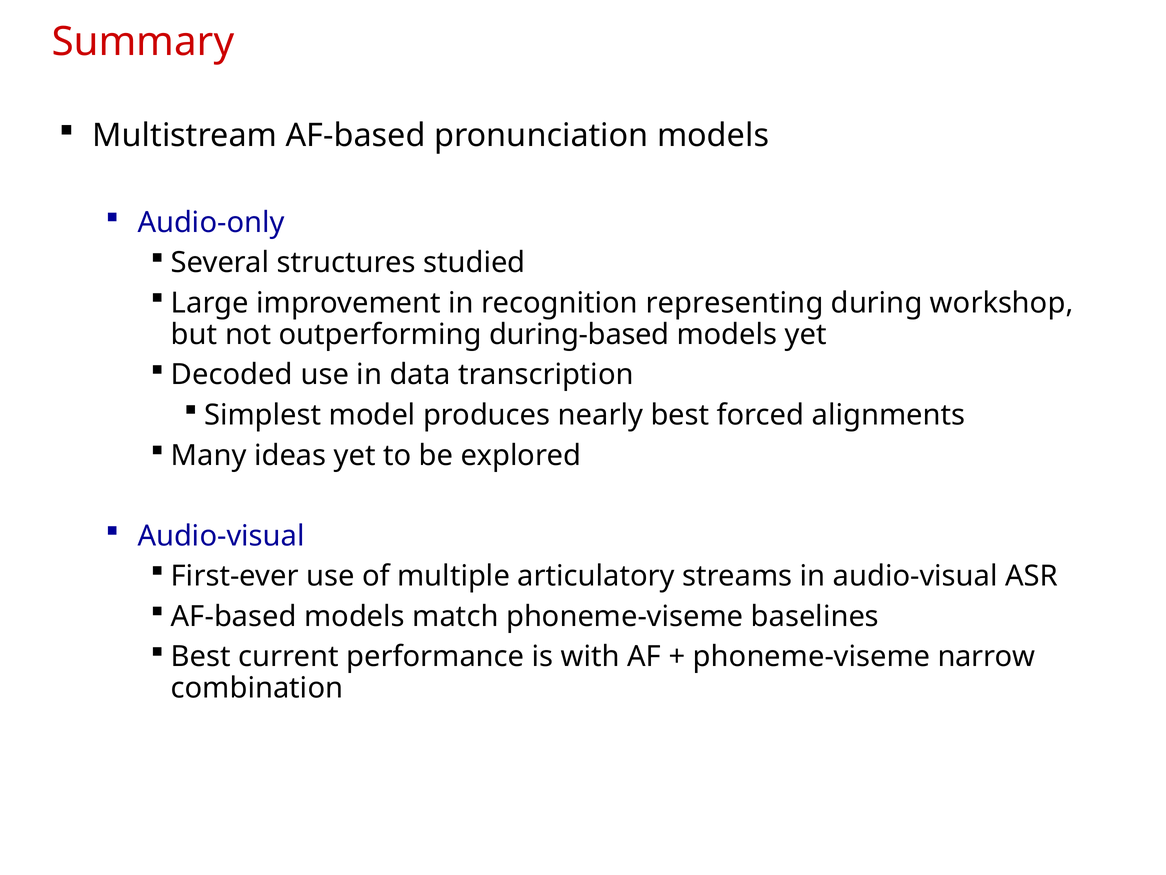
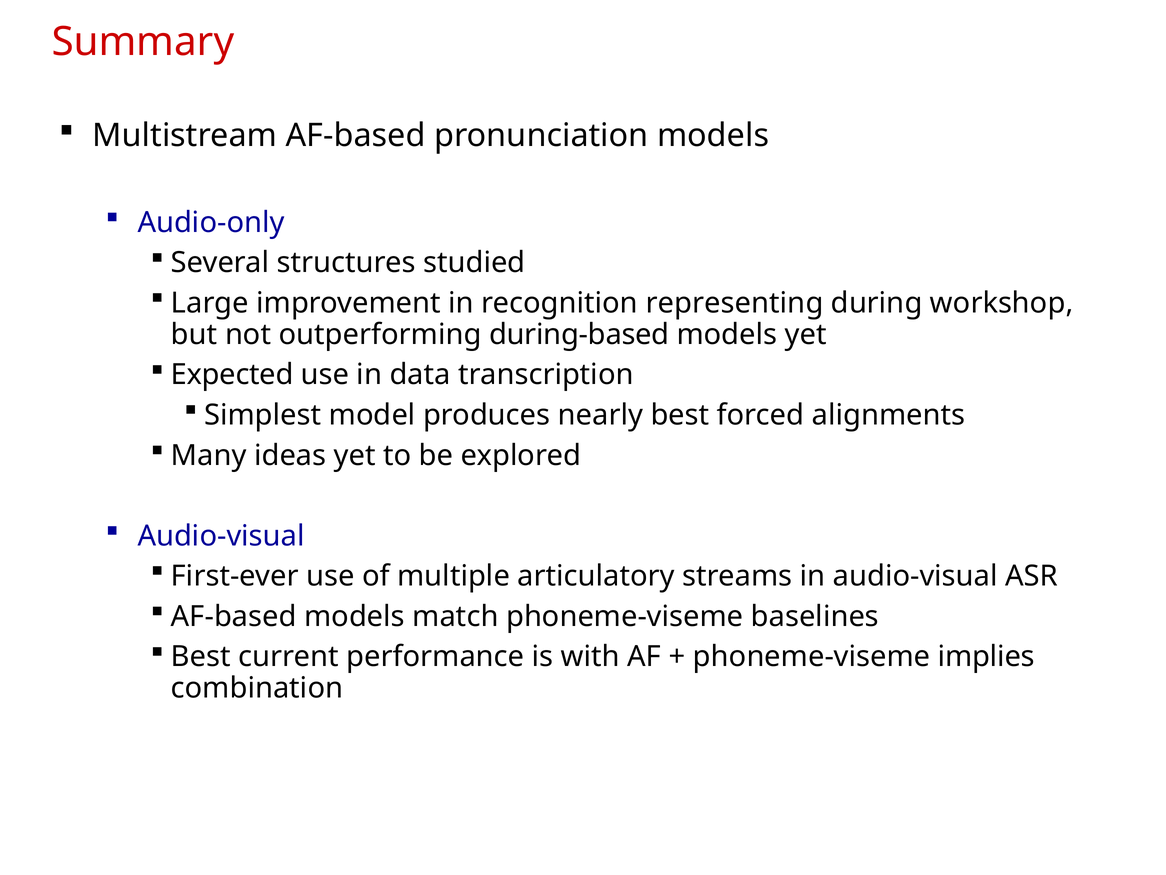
Decoded: Decoded -> Expected
narrow: narrow -> implies
